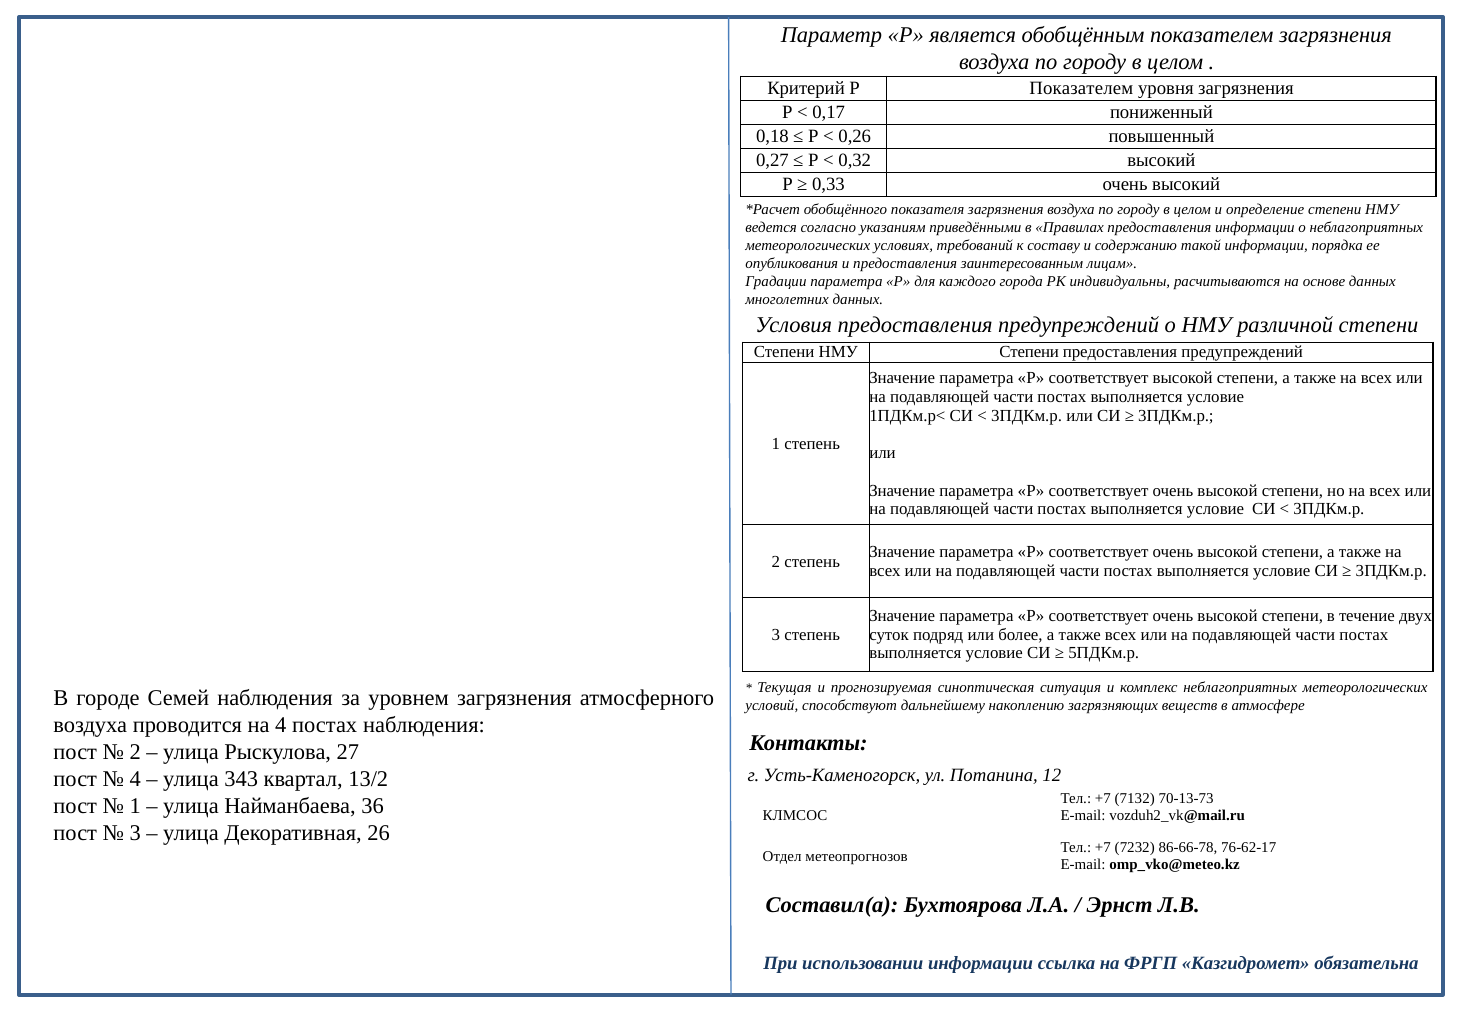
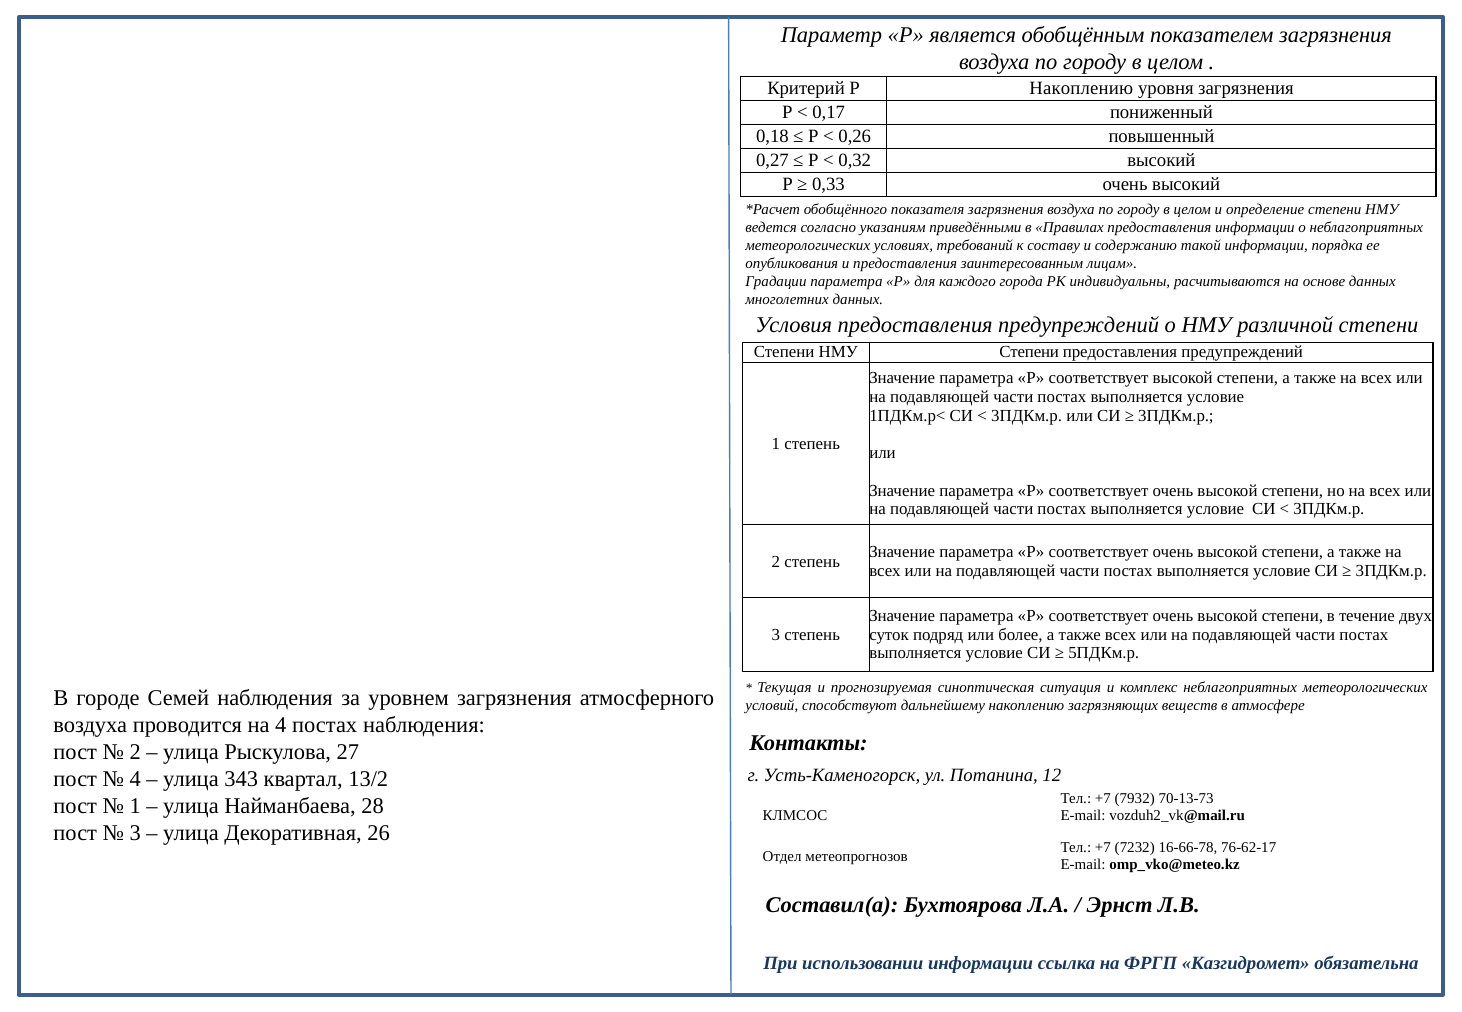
Р Показателем: Показателем -> Накоплению
7132: 7132 -> 7932
36: 36 -> 28
86-66-78: 86-66-78 -> 16-66-78
